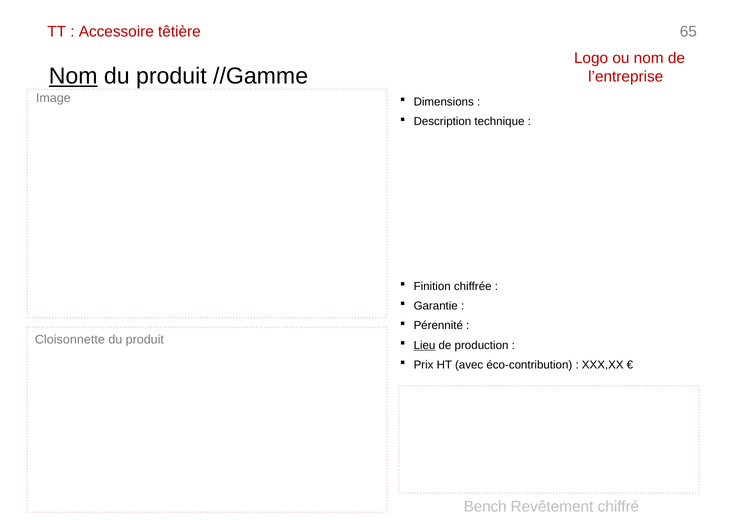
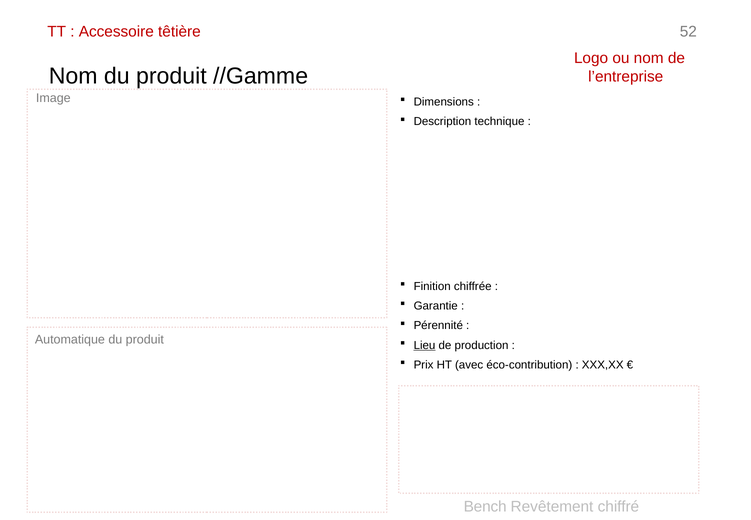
65: 65 -> 52
Nom at (73, 76) underline: present -> none
Cloisonnette: Cloisonnette -> Automatique
